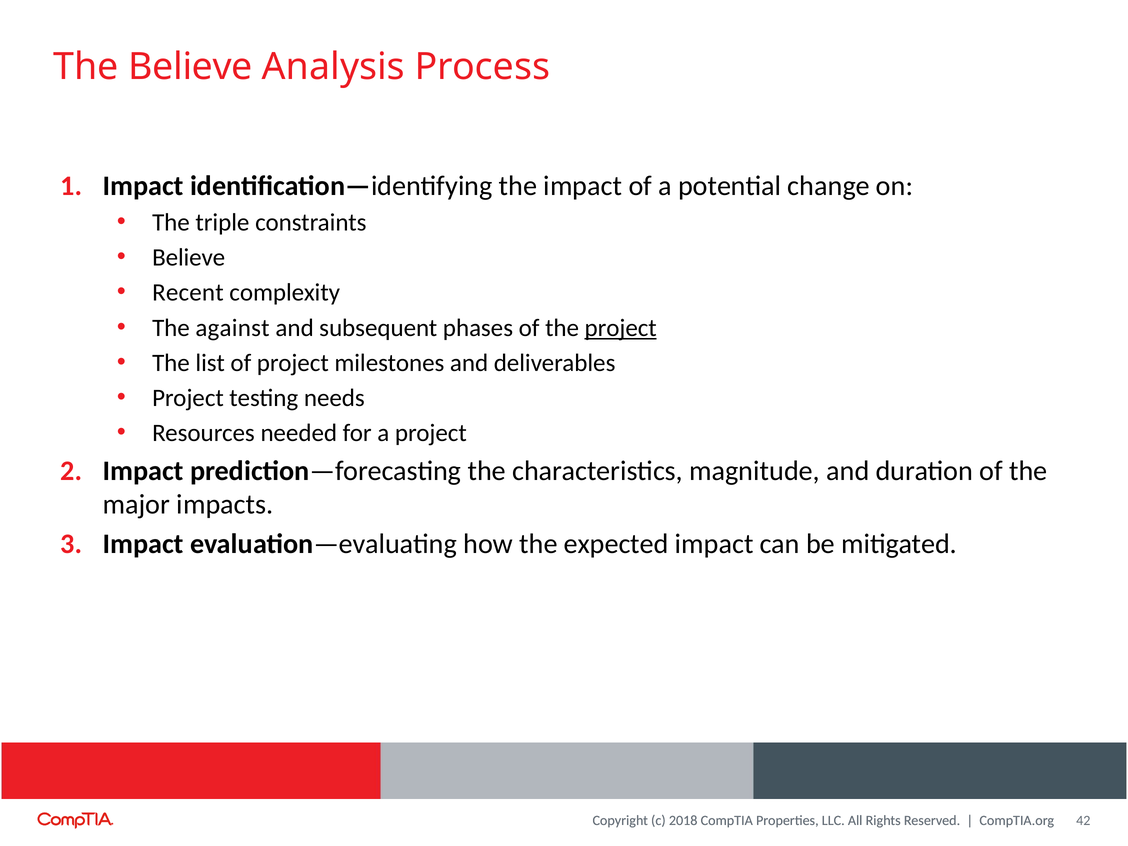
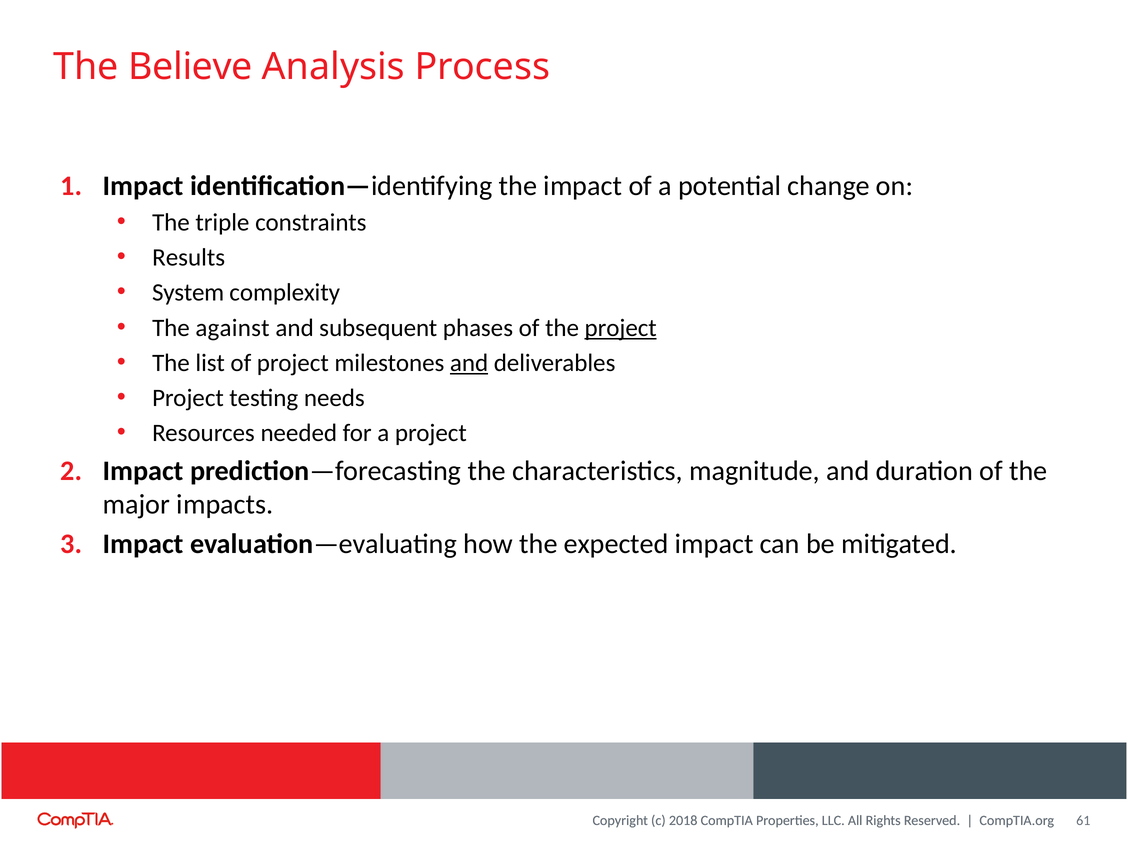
Believe at (189, 258): Believe -> Results
Recent: Recent -> System
and at (469, 363) underline: none -> present
42: 42 -> 61
